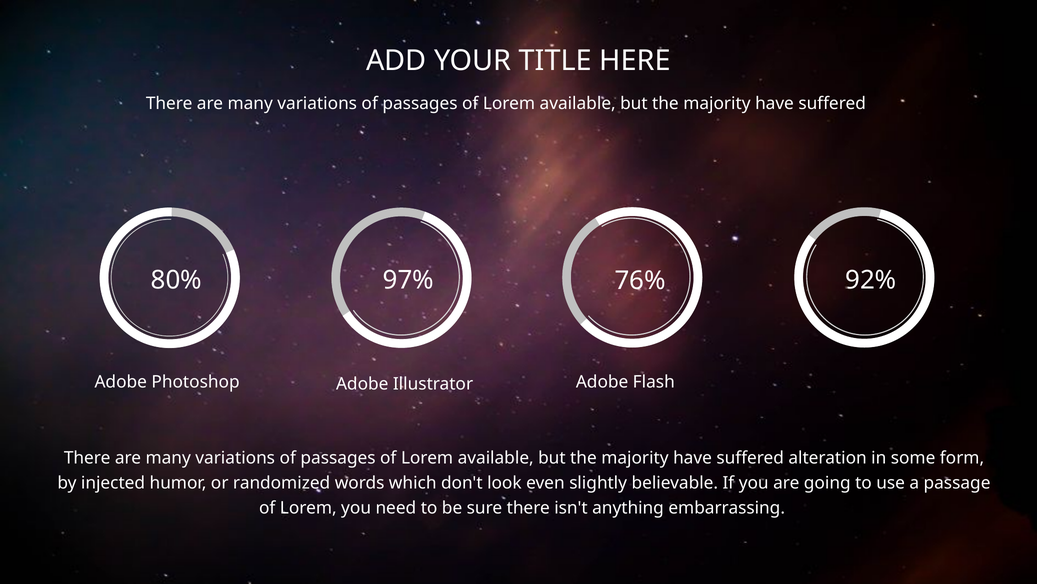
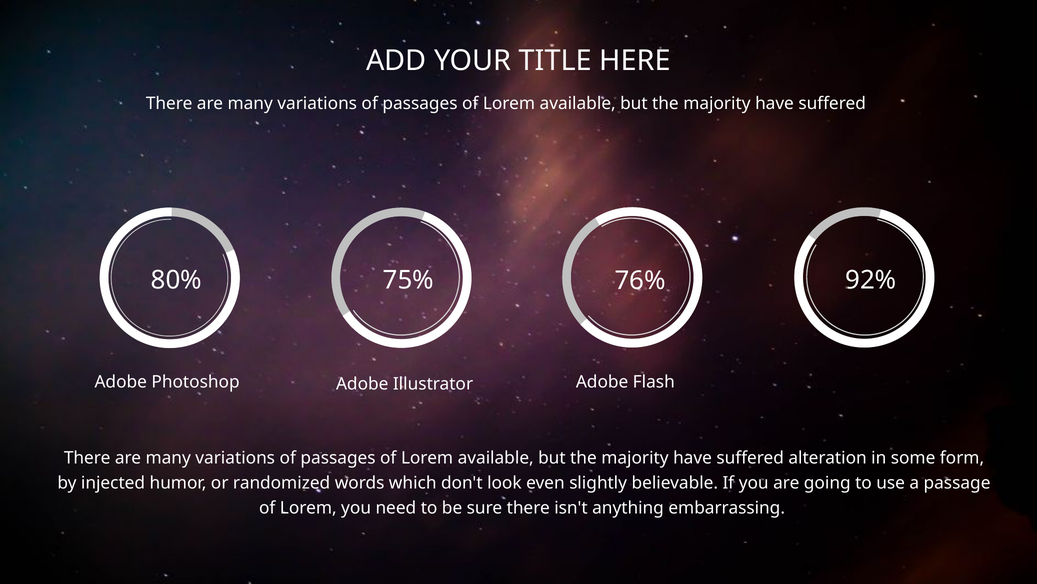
97%: 97% -> 75%
